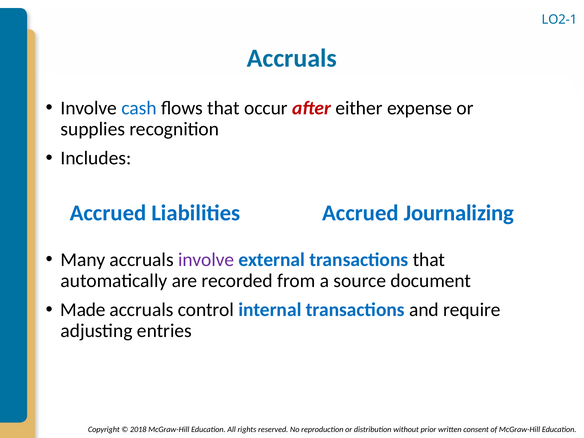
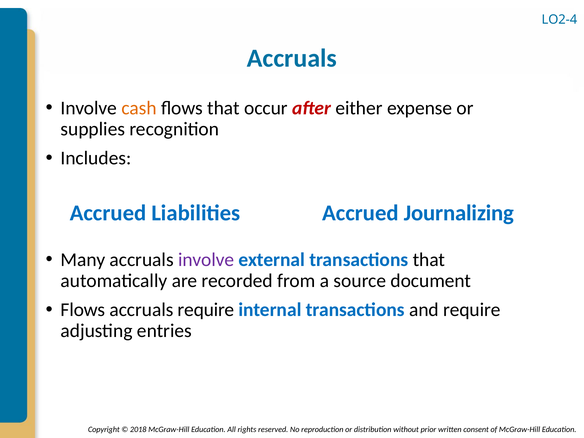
LO2-1: LO2-1 -> LO2-4
cash colour: blue -> orange
Made at (83, 310): Made -> Flows
accruals control: control -> require
